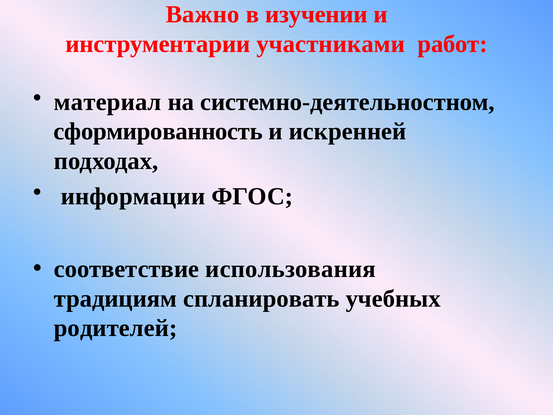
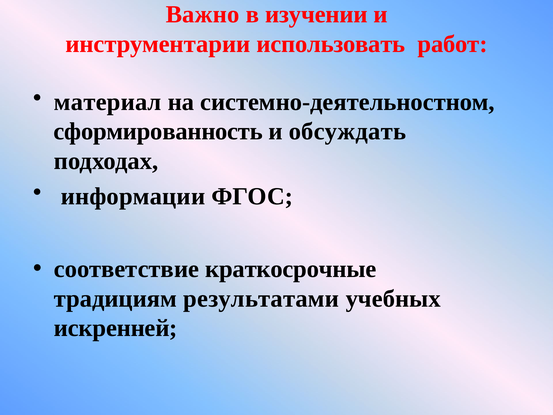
участниками: участниками -> использовать
искренней: искренней -> обсуждать
использования: использования -> краткосрочные
спланировать: спланировать -> результатами
родителей: родителей -> искренней
